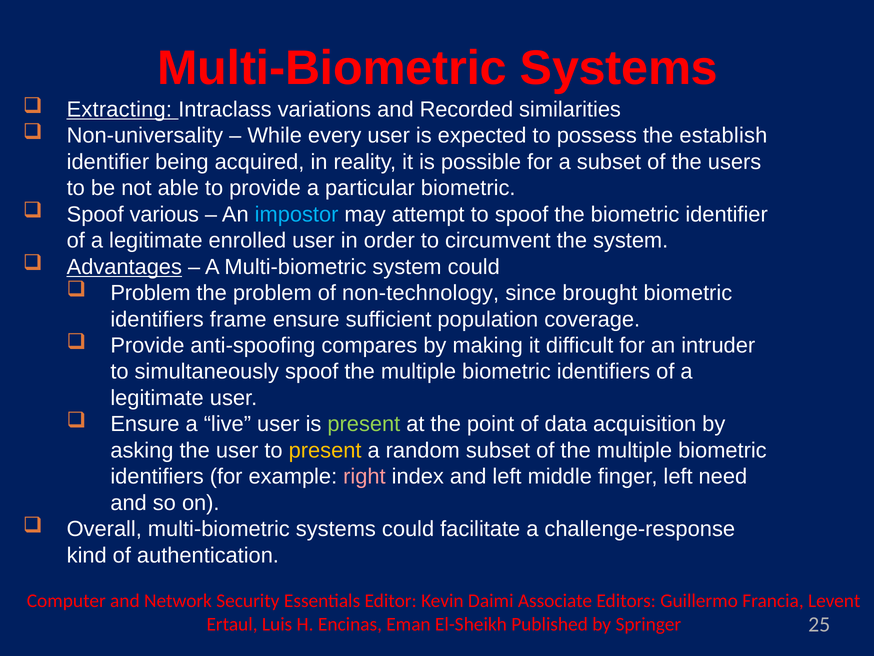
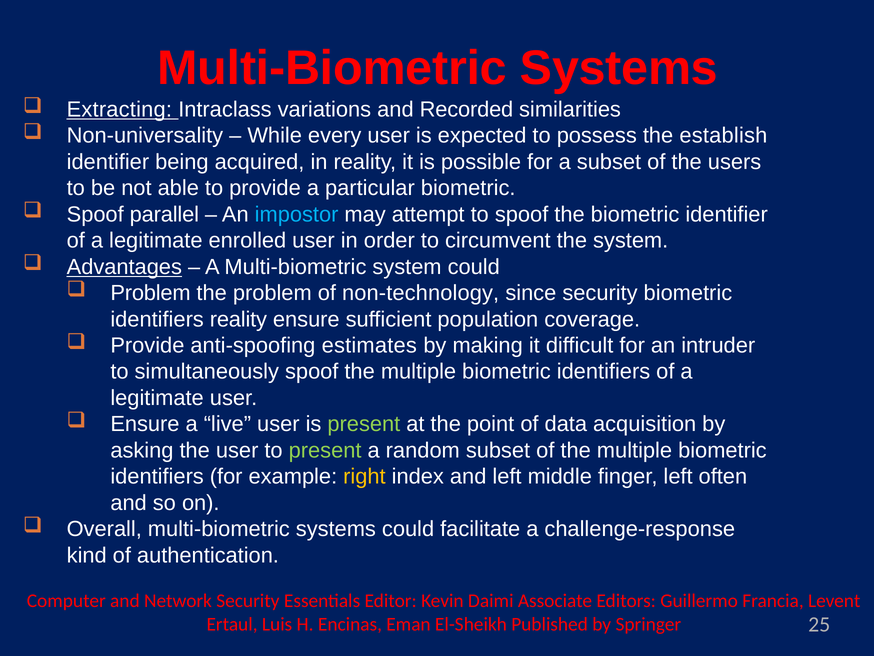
various: various -> parallel
since brought: brought -> security
identifiers frame: frame -> reality
compares: compares -> estimates
present at (325, 450) colour: yellow -> light green
right colour: pink -> yellow
need: need -> often
